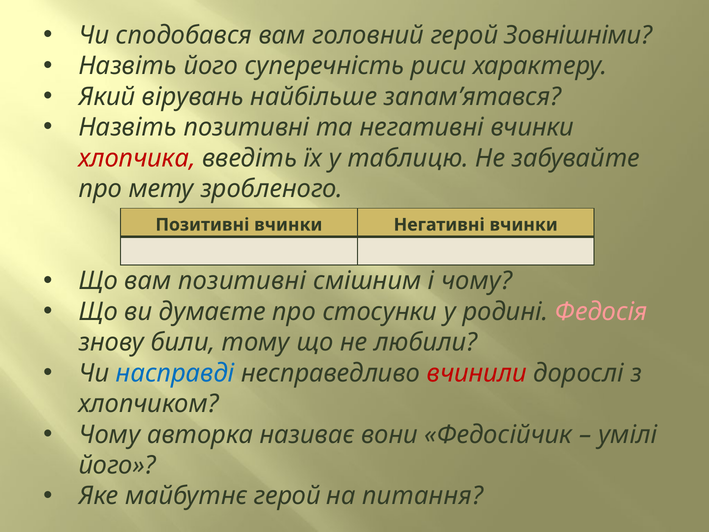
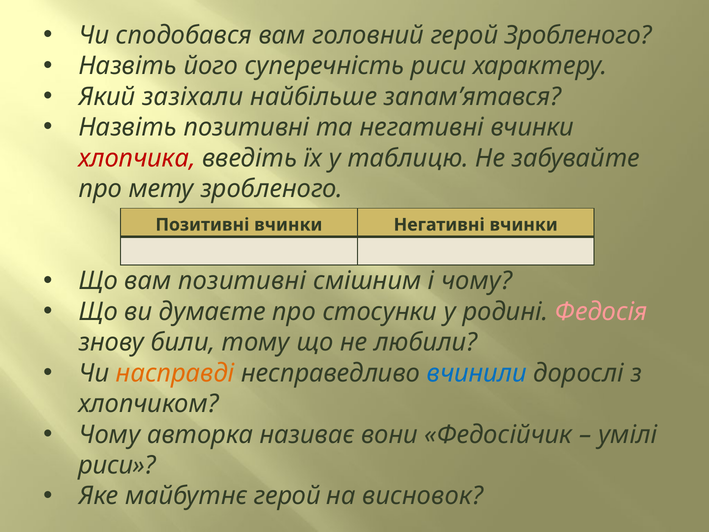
герой Зовнішніми: Зовнішніми -> Зробленого
вірувань: вірувань -> зазіхали
насправді colour: blue -> orange
вчинили colour: red -> blue
його at (117, 465): його -> риси
питання: питання -> висновок
